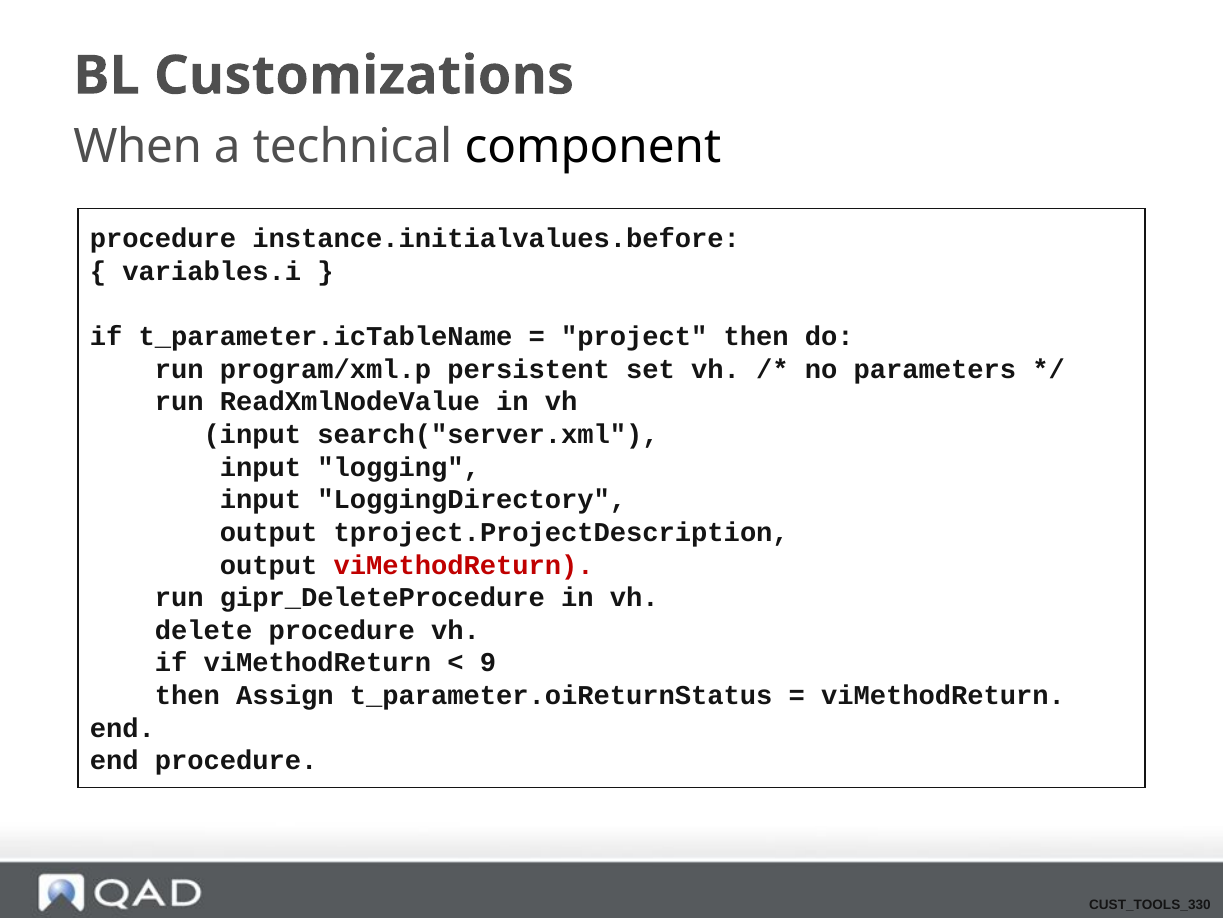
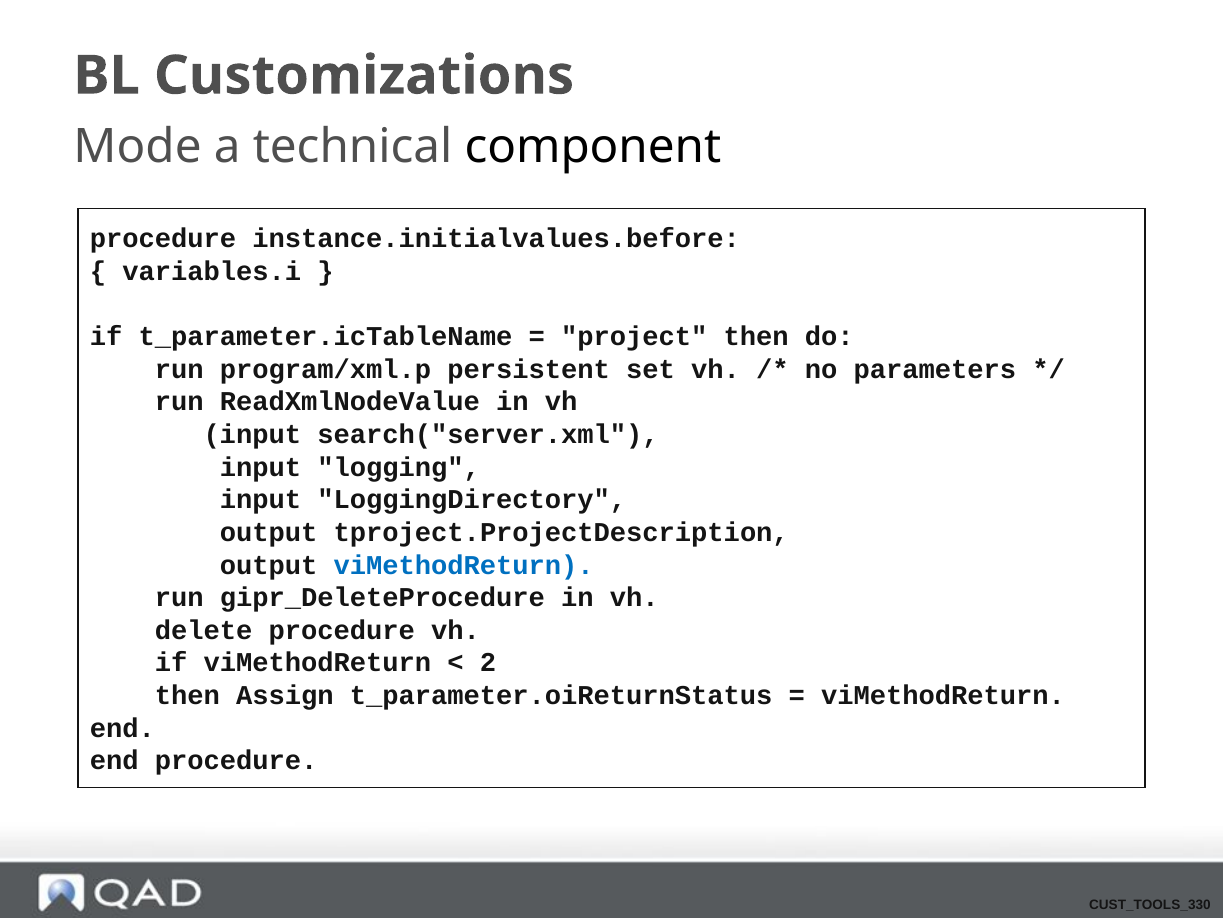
When: When -> Mode
viMethodReturn at (464, 565) colour: red -> blue
9: 9 -> 2
